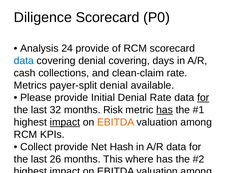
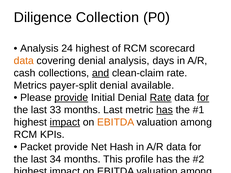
Diligence Scorecard: Scorecard -> Collection
24 provide: provide -> highest
data at (24, 61) colour: blue -> orange
denial covering: covering -> analysis
and underline: none -> present
provide at (71, 98) underline: none -> present
Rate at (161, 98) underline: none -> present
32: 32 -> 33
months Risk: Risk -> Last
Collect at (36, 147): Collect -> Packet
26: 26 -> 34
where: where -> profile
